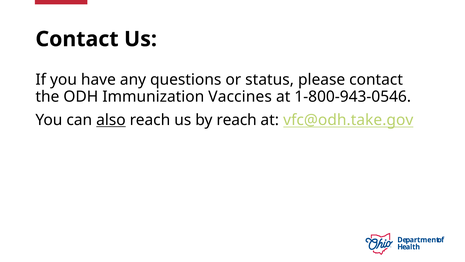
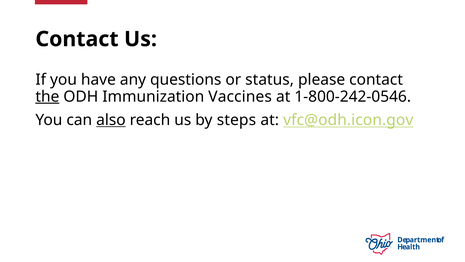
the underline: none -> present
1-800-943-0546: 1-800-943-0546 -> 1-800-242-0546
by reach: reach -> steps
vfc@odh.take.gov: vfc@odh.take.gov -> vfc@odh.icon.gov
